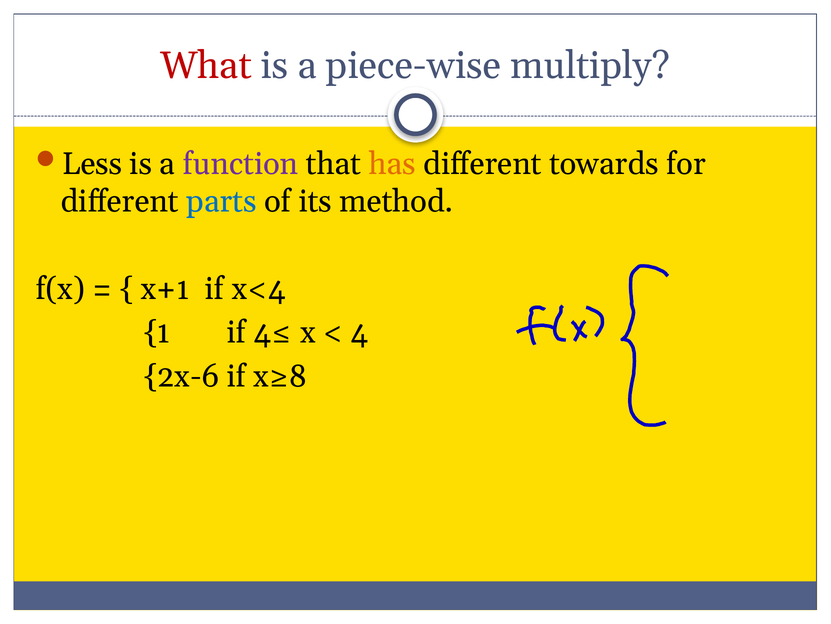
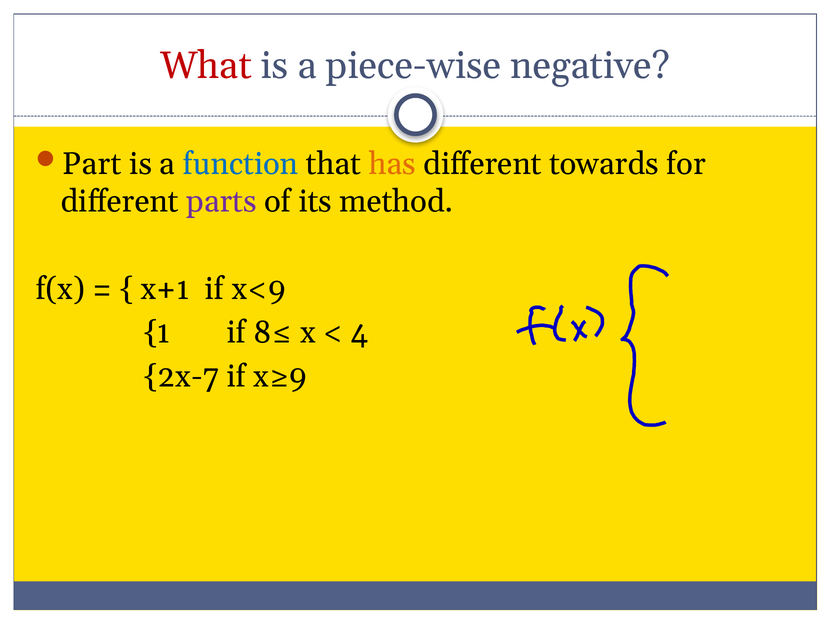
multiply: multiply -> negative
Less: Less -> Part
function colour: purple -> blue
parts colour: blue -> purple
x<4: x<4 -> x<9
4≤: 4≤ -> 8≤
2x-6: 2x-6 -> 2x-7
x≥8: x≥8 -> x≥9
